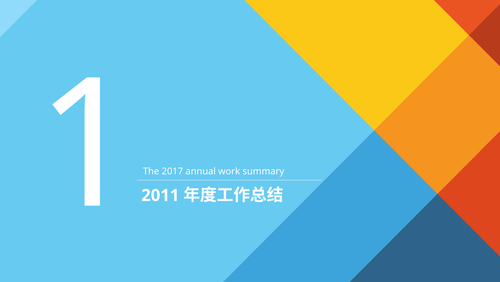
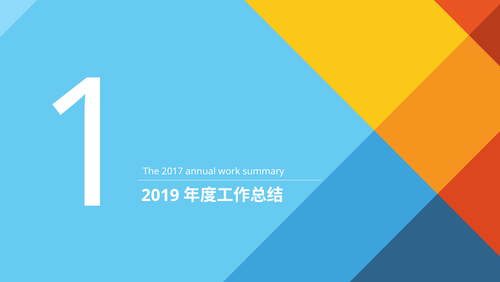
2011: 2011 -> 2019
